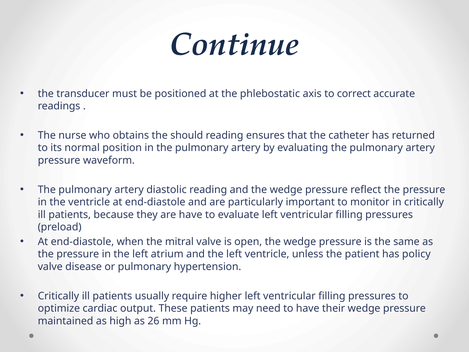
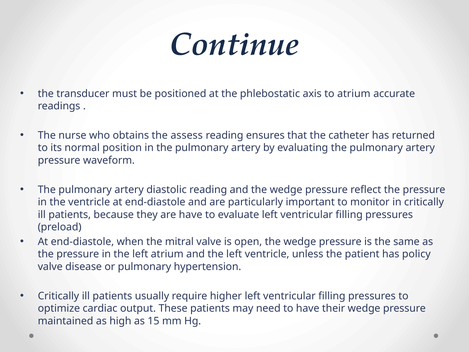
to correct: correct -> atrium
should: should -> assess
26: 26 -> 15
